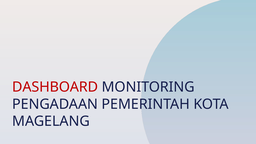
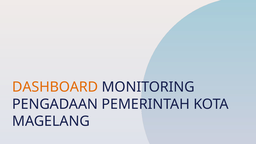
DASHBOARD colour: red -> orange
